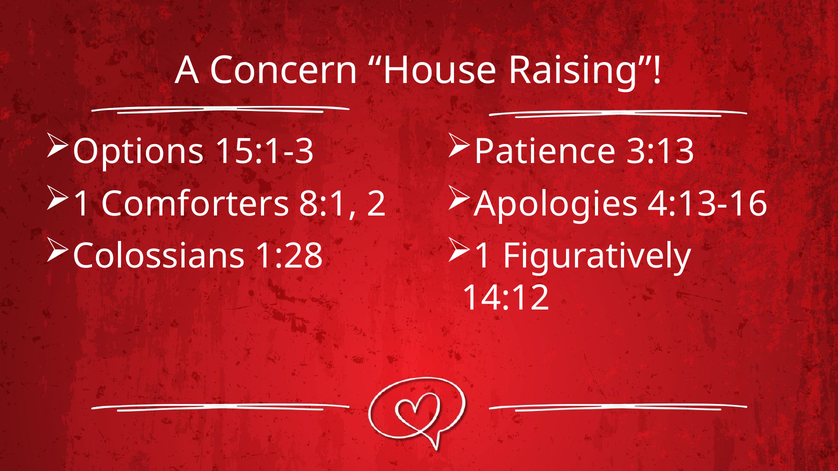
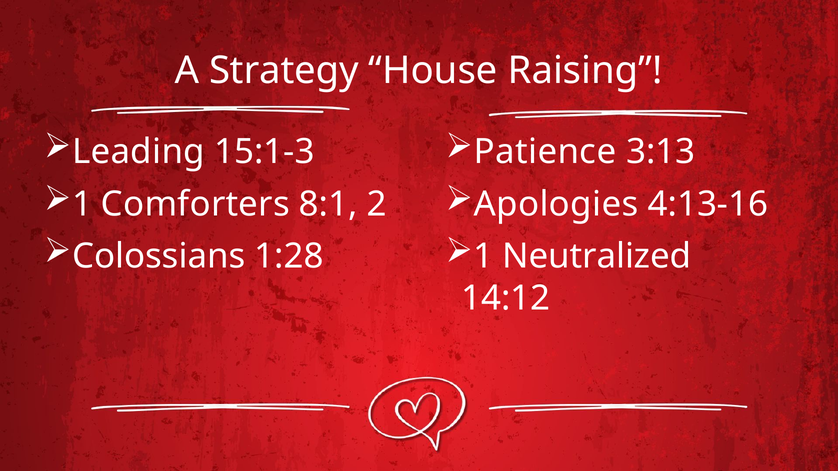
Concern: Concern -> Strategy
Options: Options -> Leading
Figuratively: Figuratively -> Neutralized
